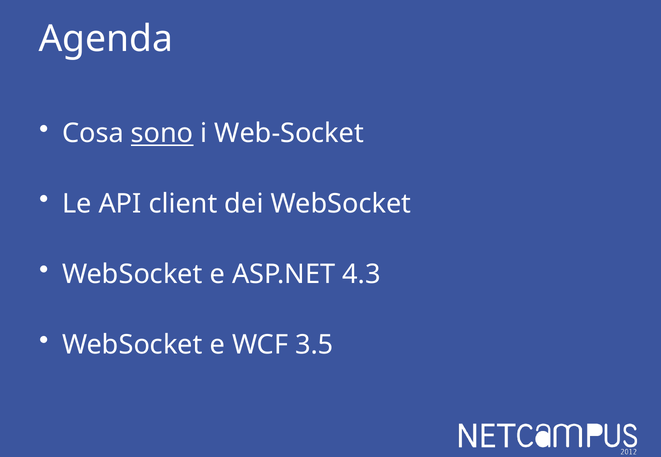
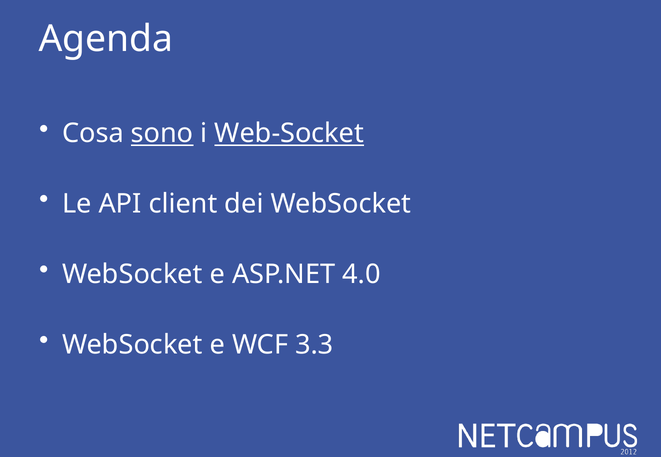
Web-Socket underline: none -> present
4.3: 4.3 -> 4.0
3.5: 3.5 -> 3.3
